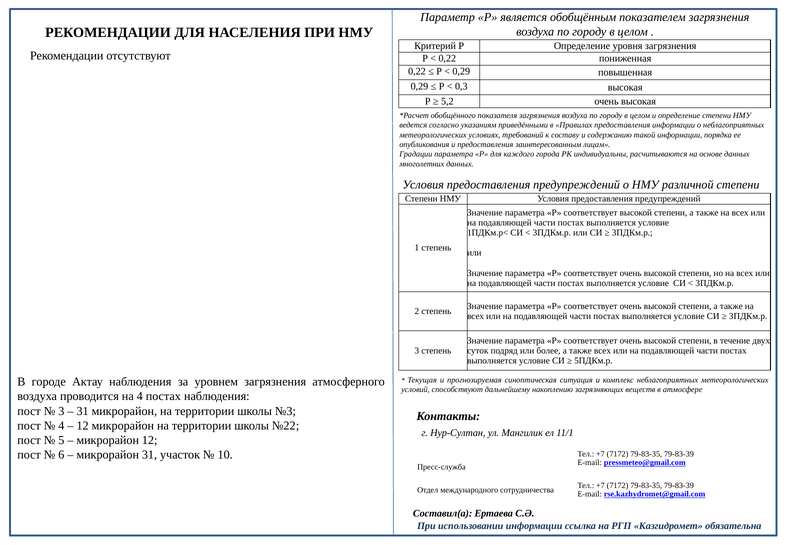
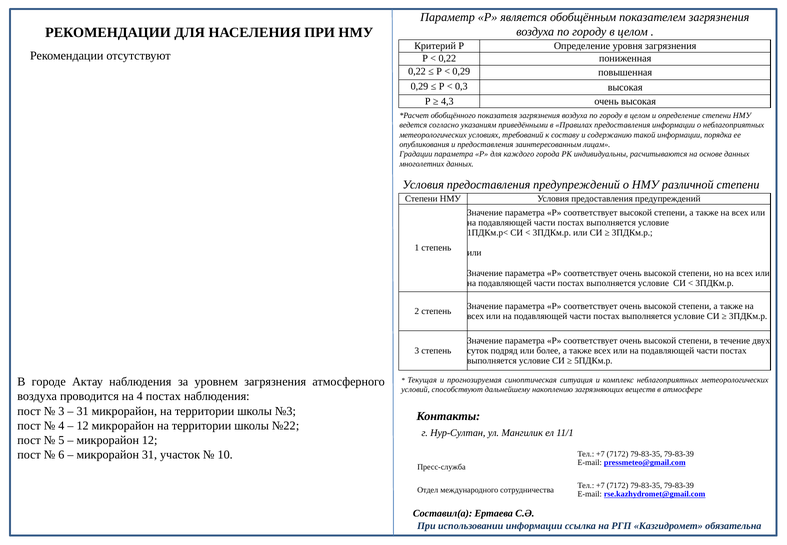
5,2: 5,2 -> 4,3
